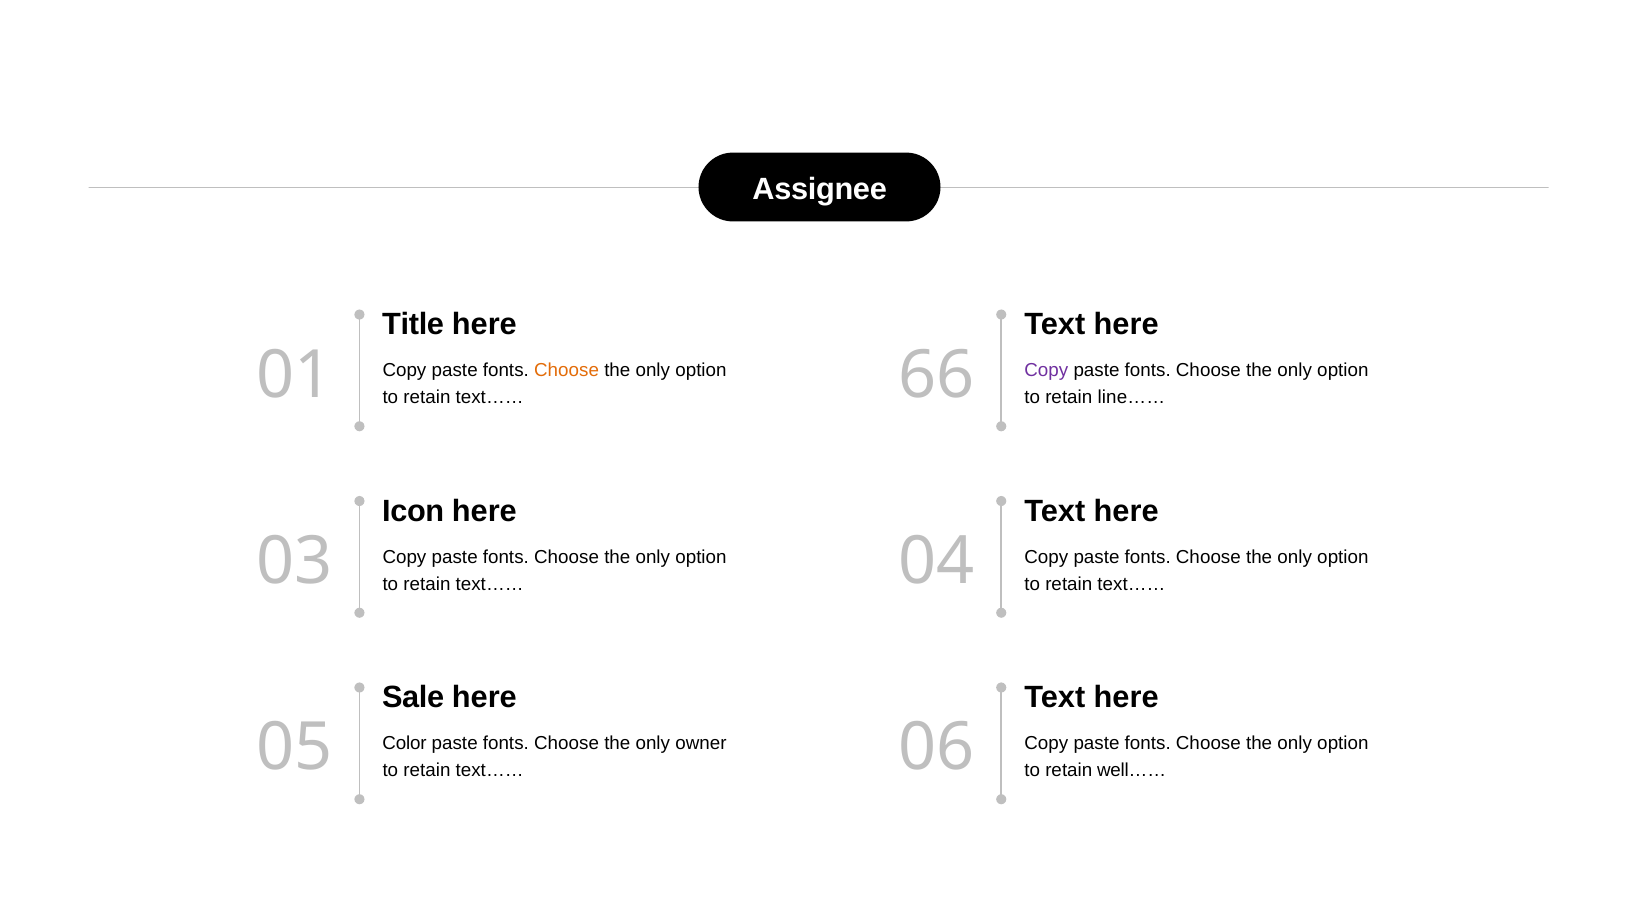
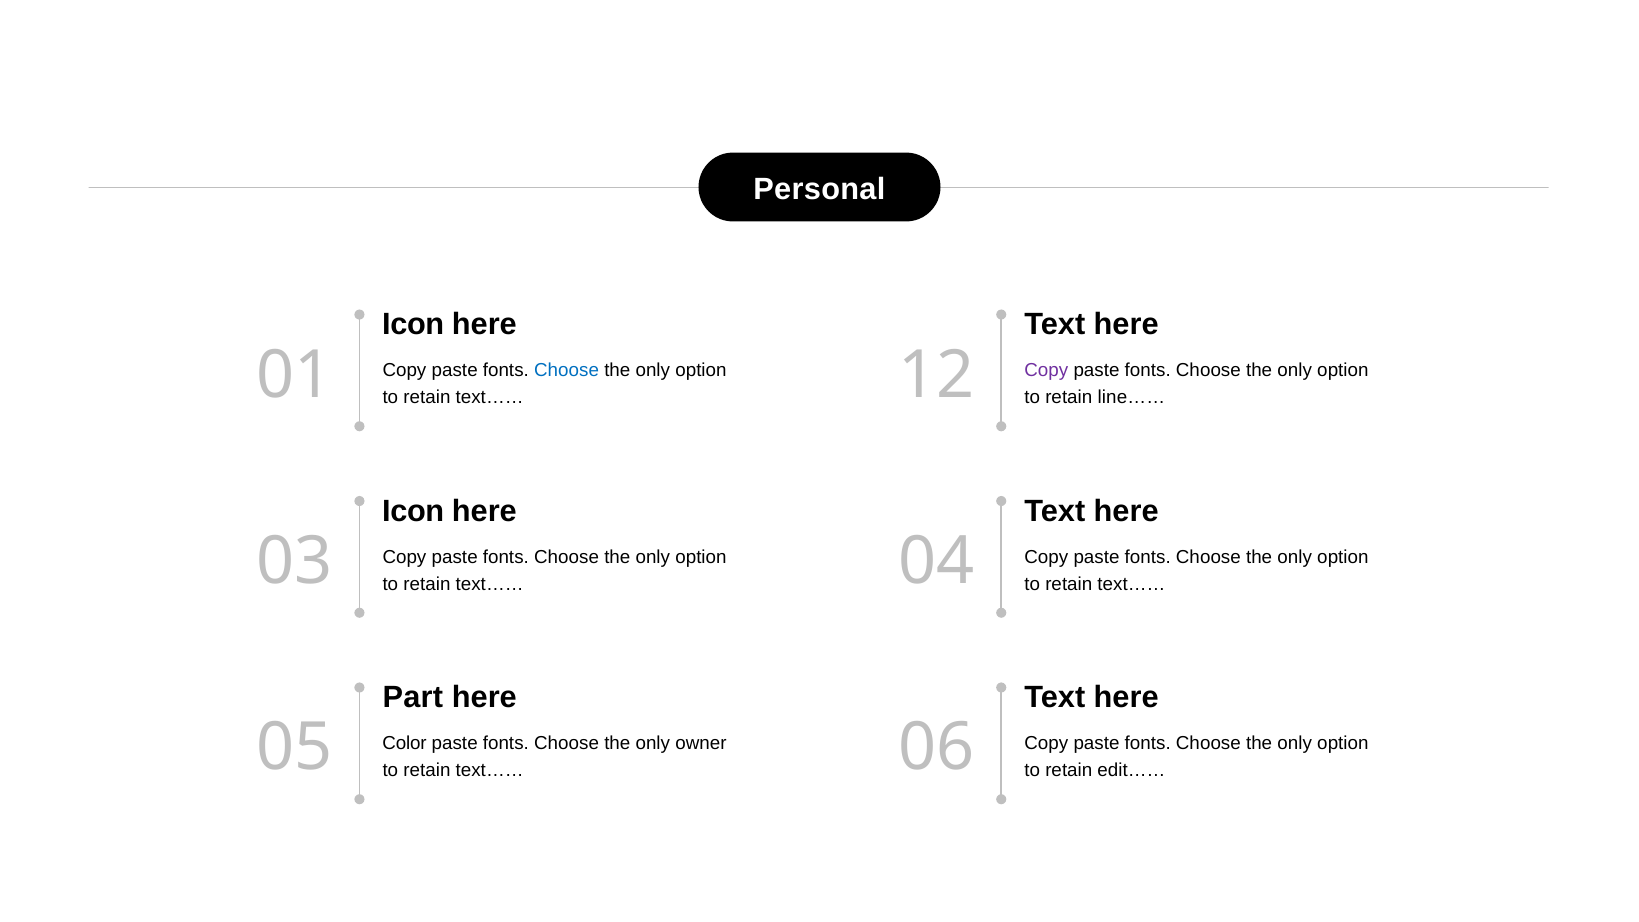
Assignee: Assignee -> Personal
Title at (413, 325): Title -> Icon
Choose at (567, 370) colour: orange -> blue
66: 66 -> 12
Sale: Sale -> Part
well……: well…… -> edit……
